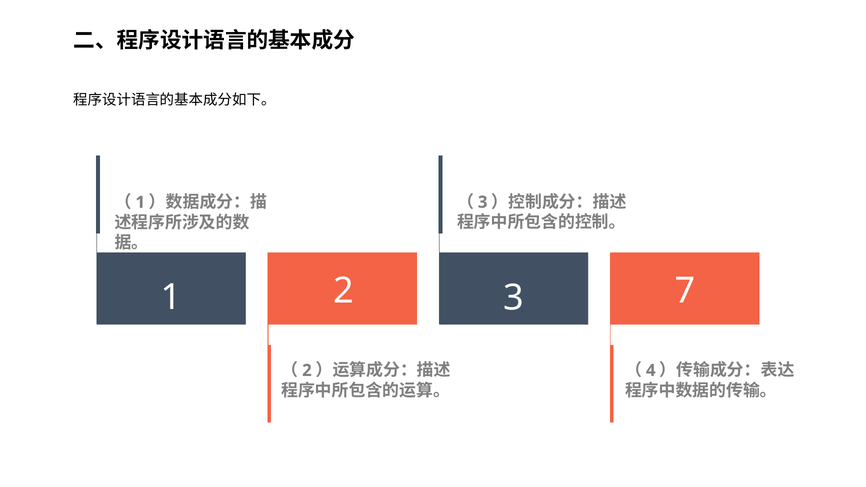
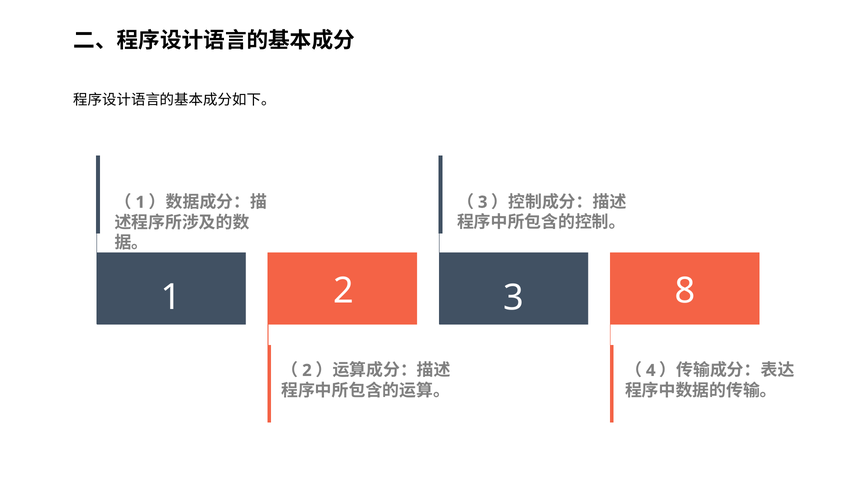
7: 7 -> 8
